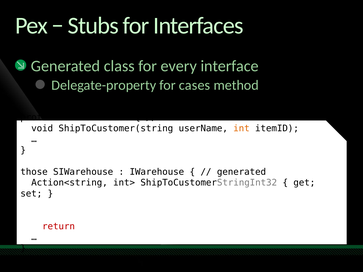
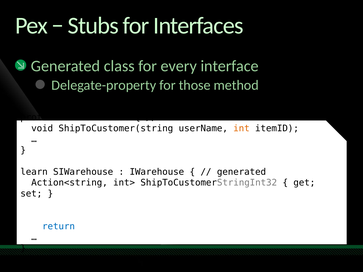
cases: cases -> those
those: those -> learn
return colour: red -> blue
